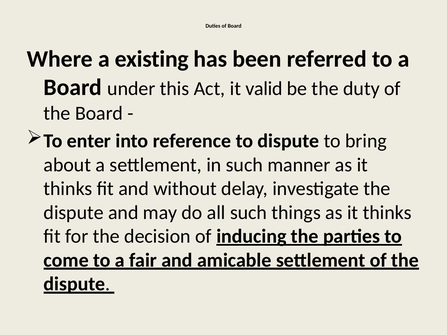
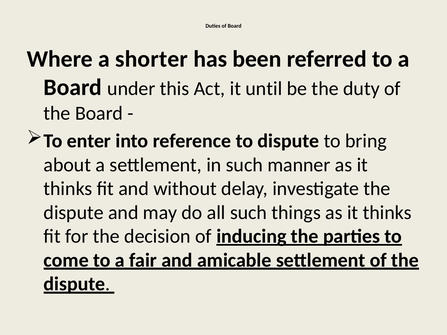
existing: existing -> shorter
valid: valid -> until
